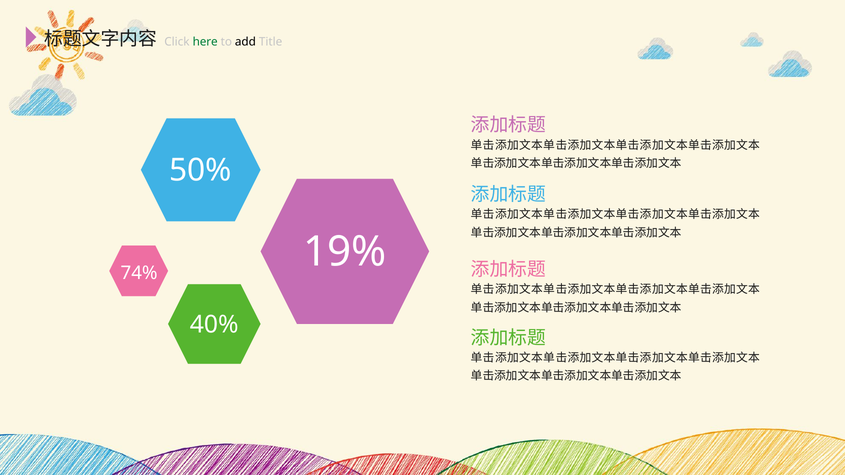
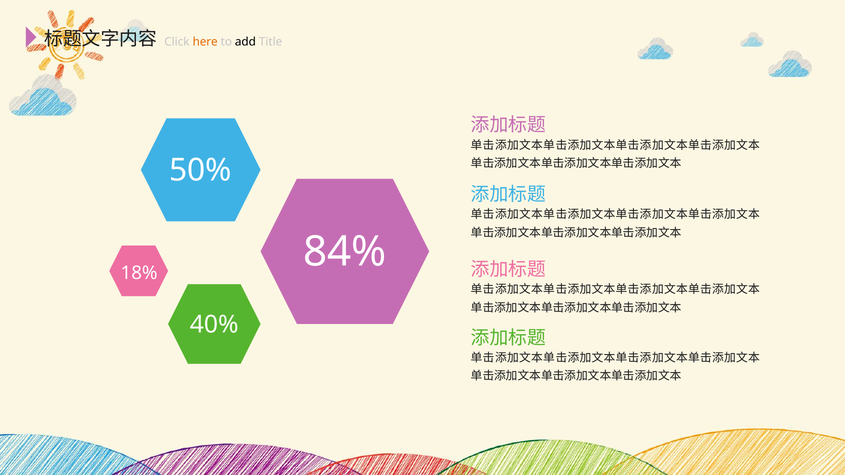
here colour: green -> orange
19%: 19% -> 84%
74%: 74% -> 18%
